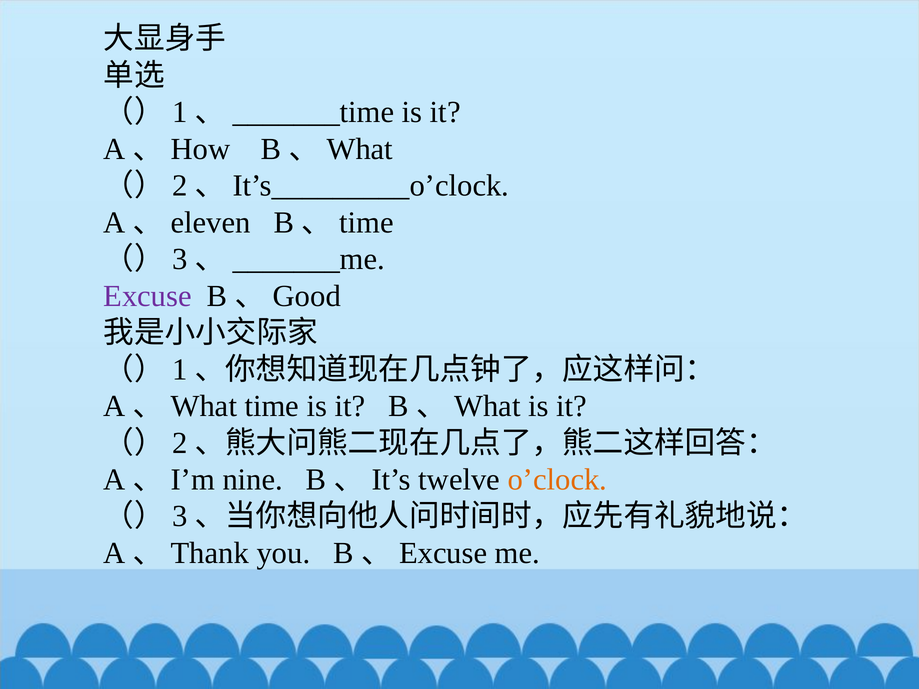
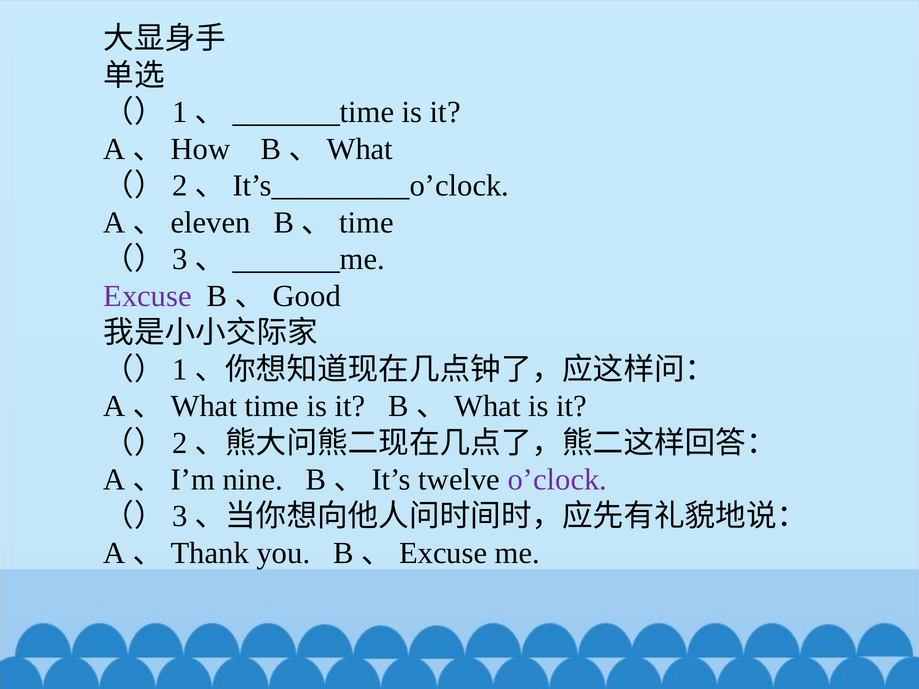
o’clock colour: orange -> purple
